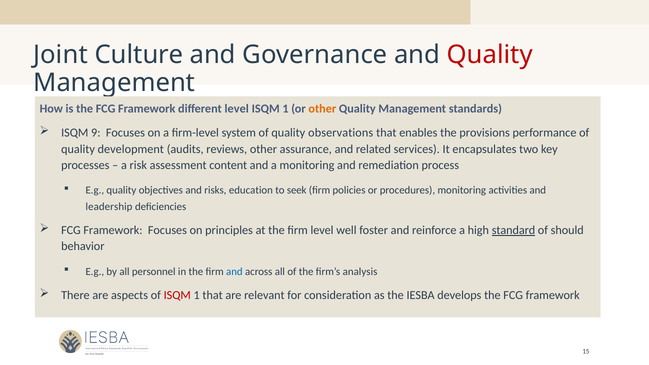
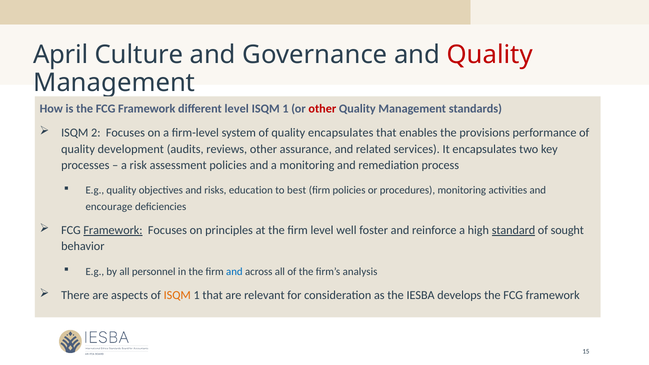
Joint: Joint -> April
other at (322, 109) colour: orange -> red
9: 9 -> 2
quality observations: observations -> encapsulates
assessment content: content -> policies
seek: seek -> best
leadership: leadership -> encourage
Framework at (113, 230) underline: none -> present
should: should -> sought
ISQM at (177, 295) colour: red -> orange
